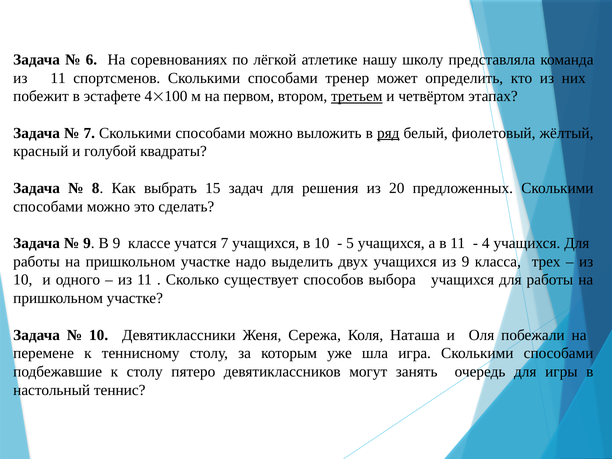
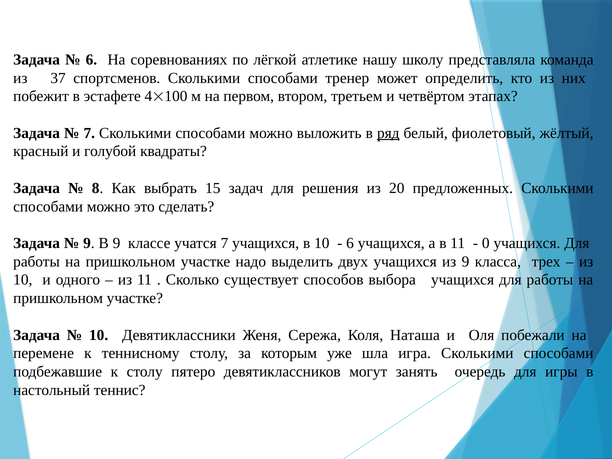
11 at (58, 78): 11 -> 37
третьем underline: present -> none
5 at (350, 243): 5 -> 6
4: 4 -> 0
